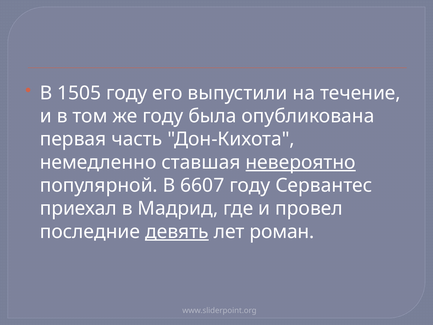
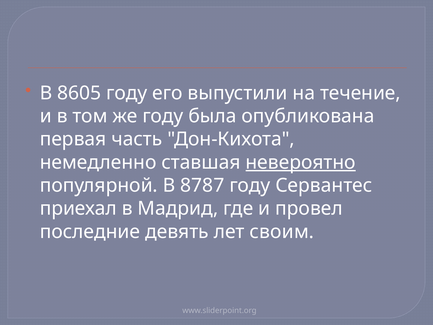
1505: 1505 -> 8605
6607: 6607 -> 8787
девять underline: present -> none
роман: роман -> своим
